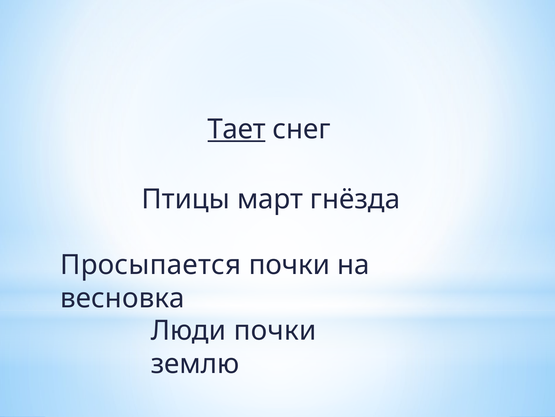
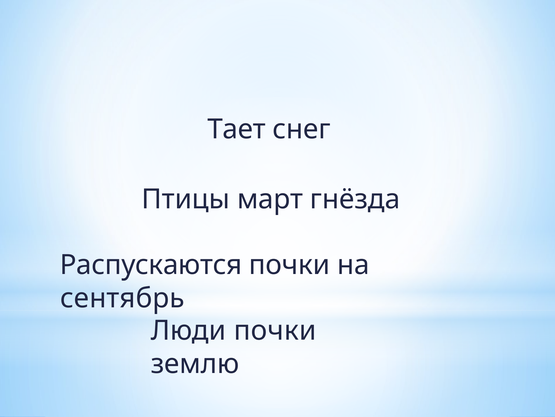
Тает underline: present -> none
Просыпается: Просыпается -> Распускаются
весновка: весновка -> сентябрь
